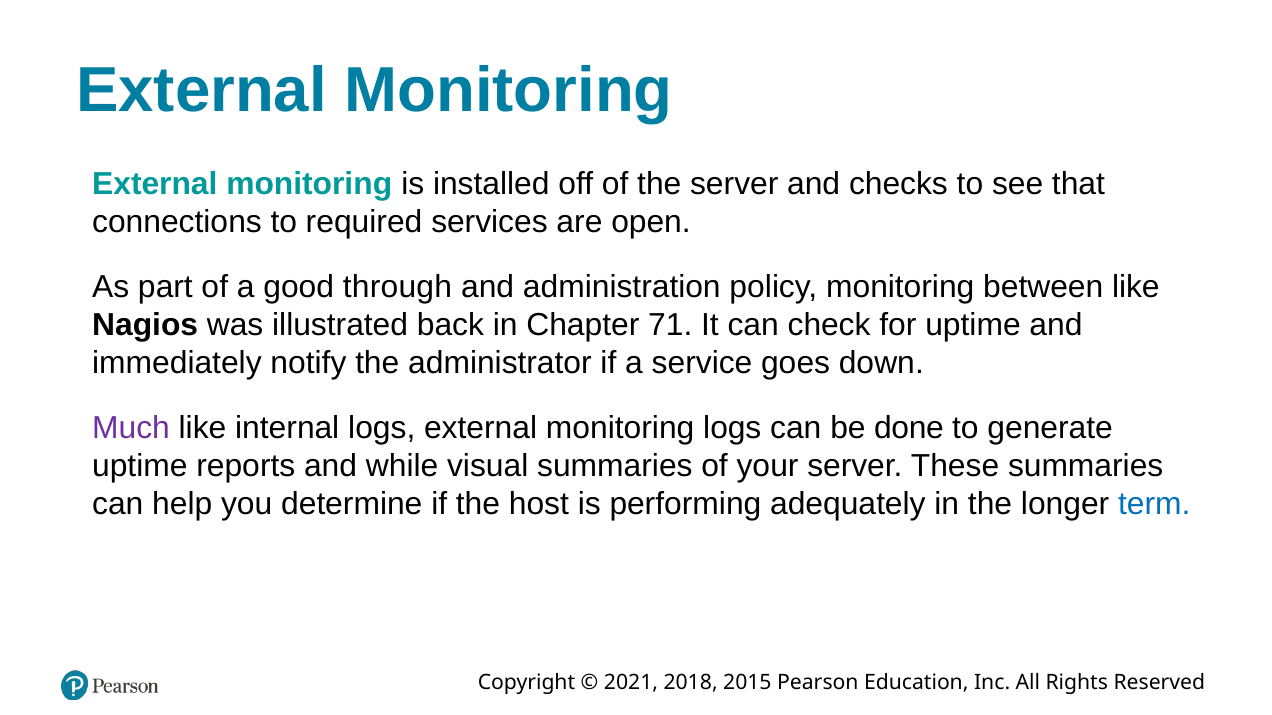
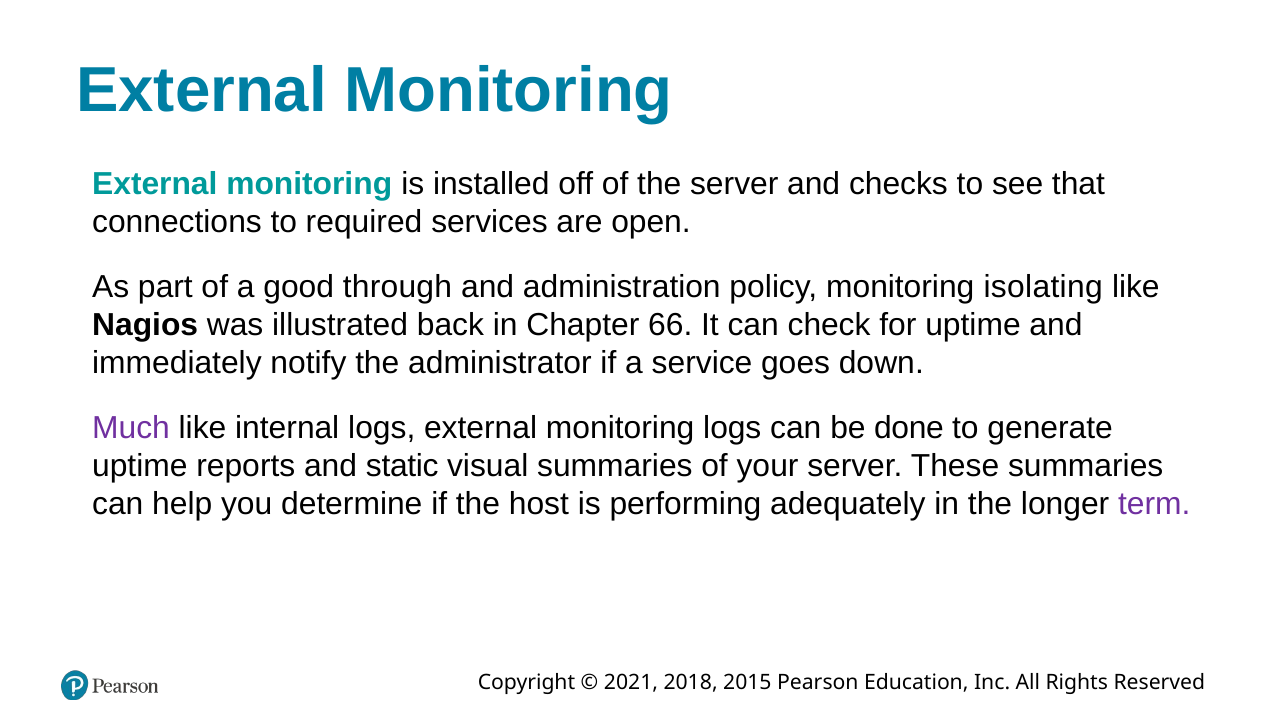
between: between -> isolating
71: 71 -> 66
while: while -> static
term colour: blue -> purple
